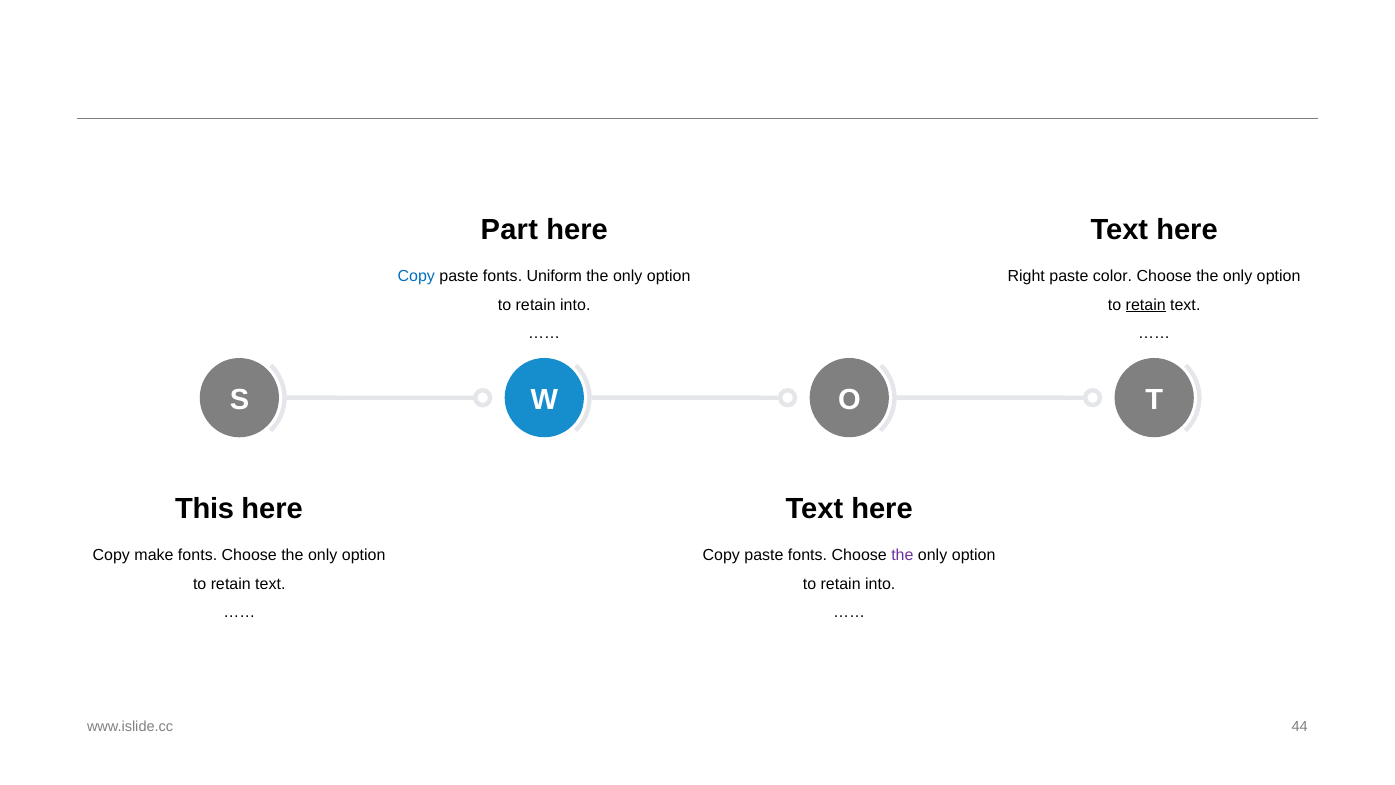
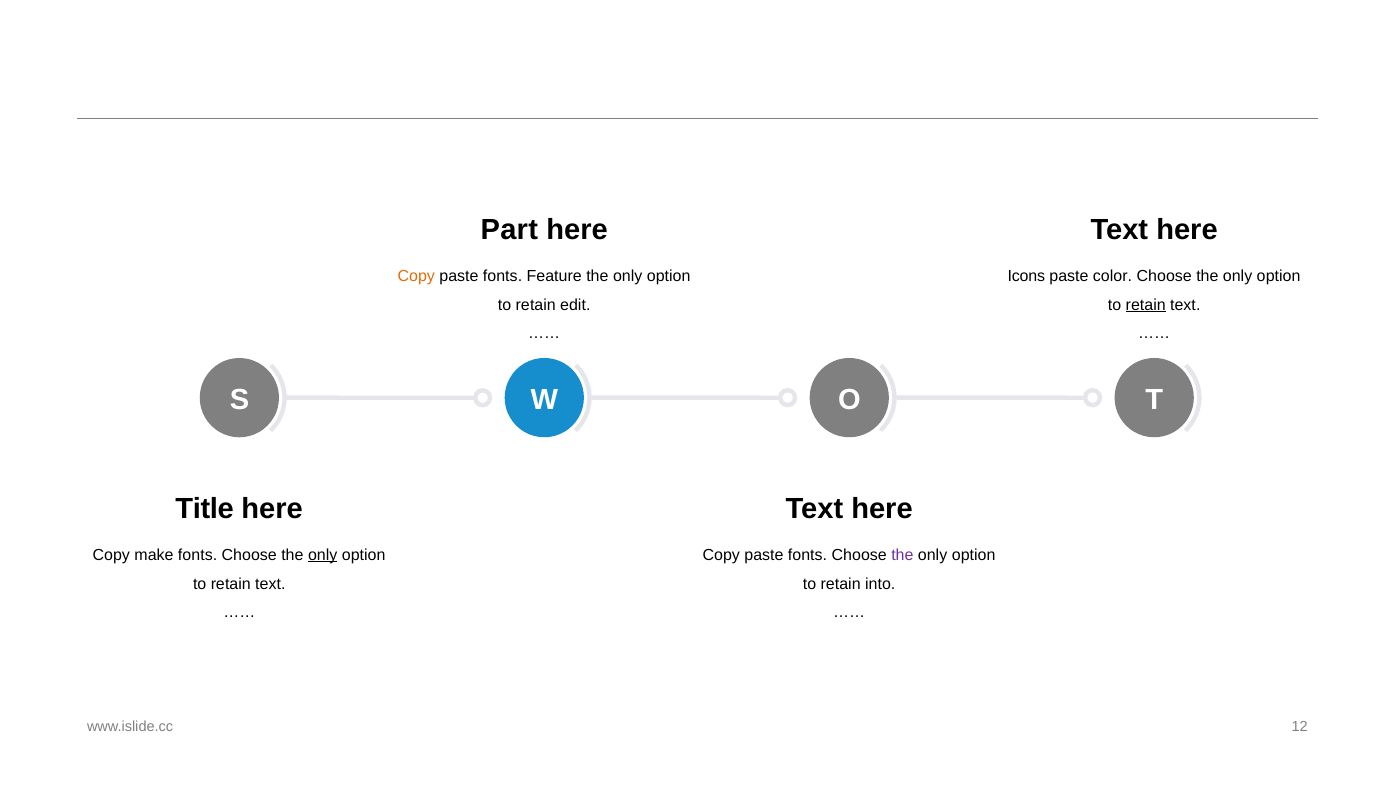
Copy at (416, 276) colour: blue -> orange
Uniform: Uniform -> Feature
Right: Right -> Icons
into at (575, 305): into -> edit
This: This -> Title
only at (323, 555) underline: none -> present
44: 44 -> 12
